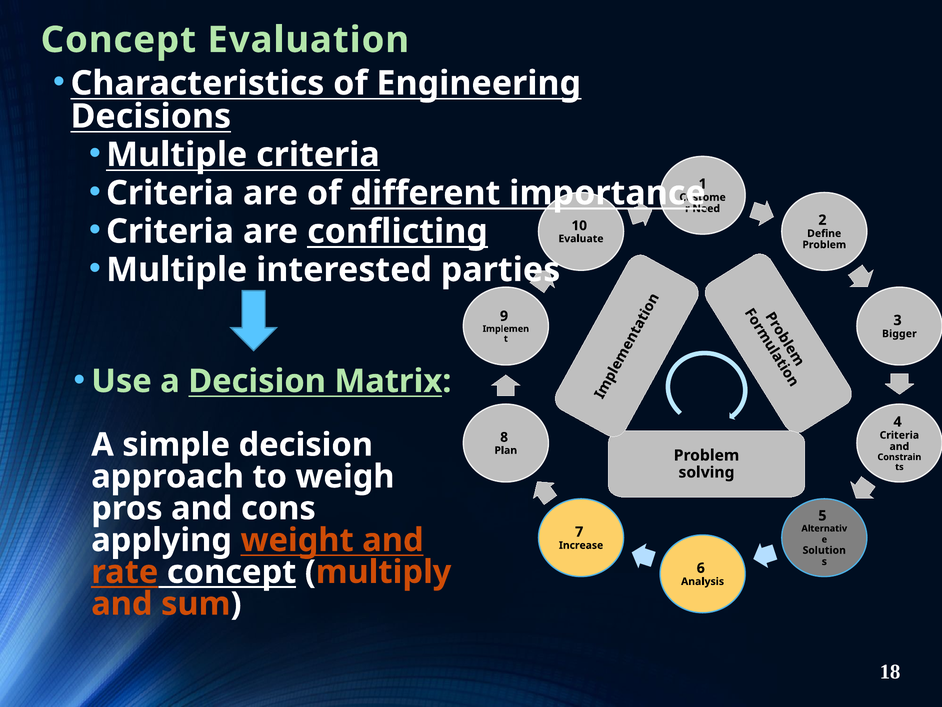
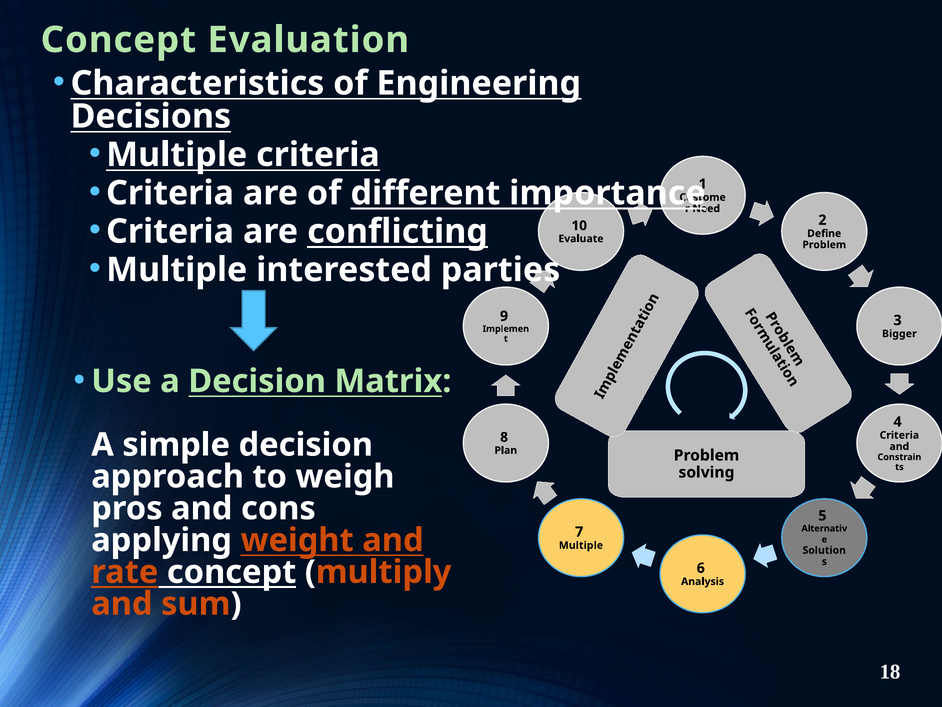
Increase at (581, 545): Increase -> Multiple
